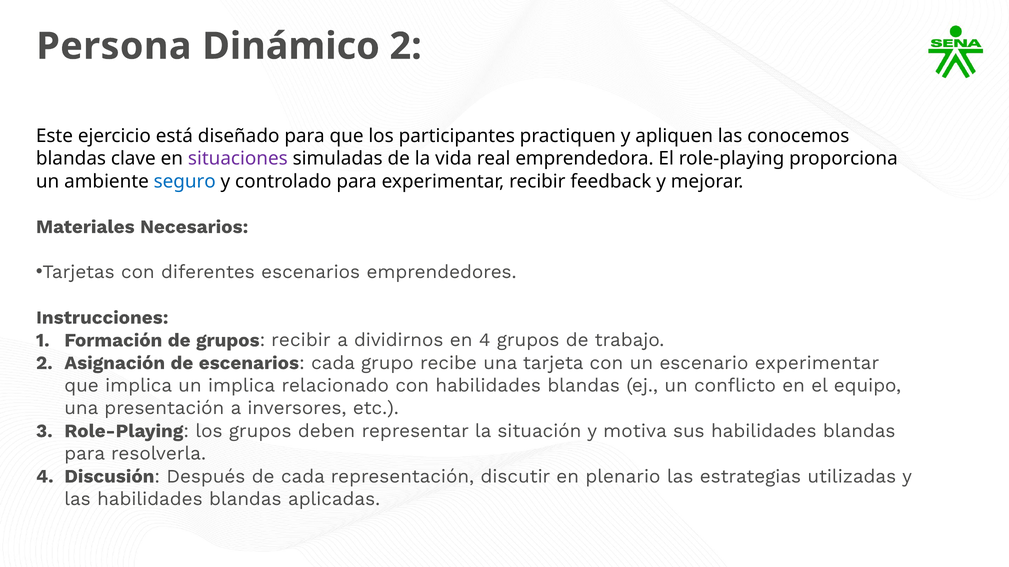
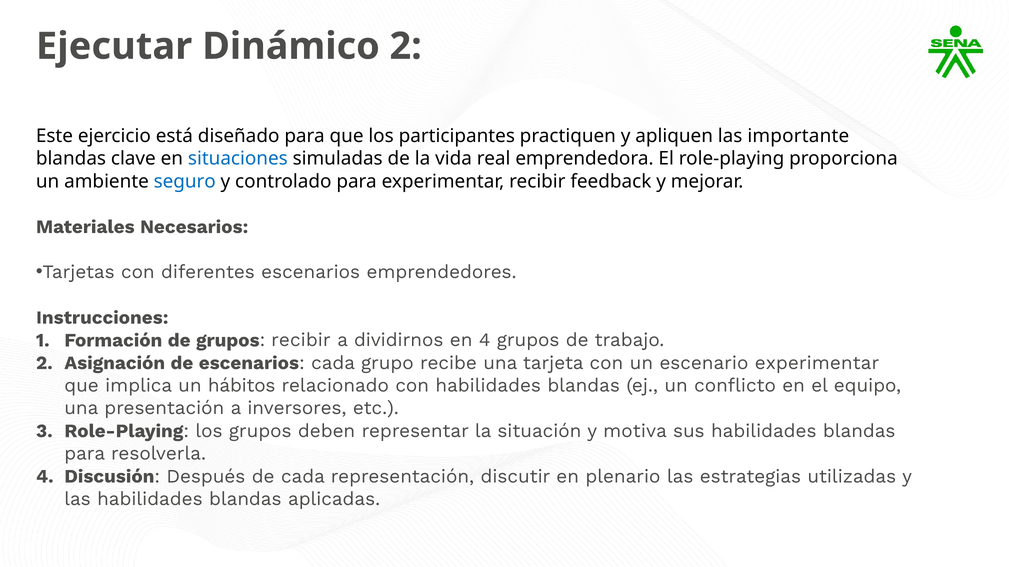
Persona: Persona -> Ejecutar
conocemos: conocemos -> importante
situaciones colour: purple -> blue
un implica: implica -> hábitos
